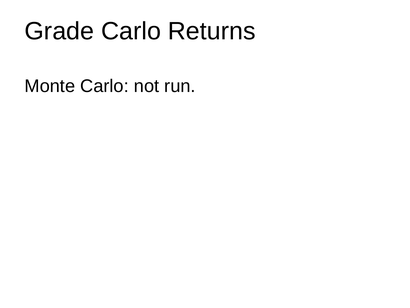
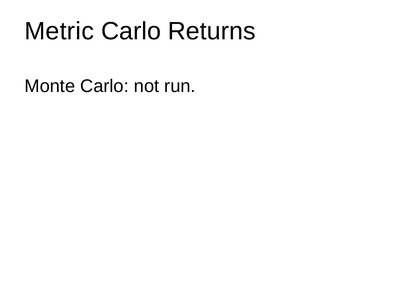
Grade: Grade -> Metric
